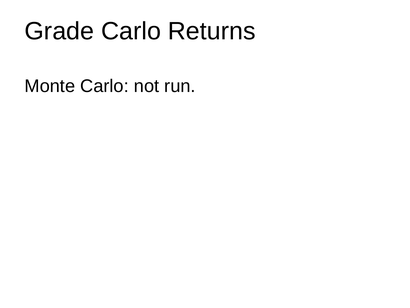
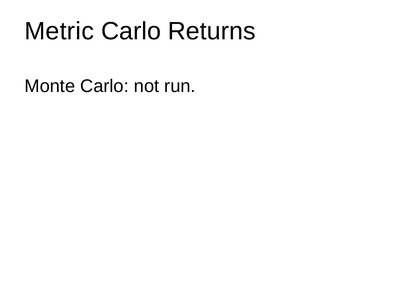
Grade: Grade -> Metric
